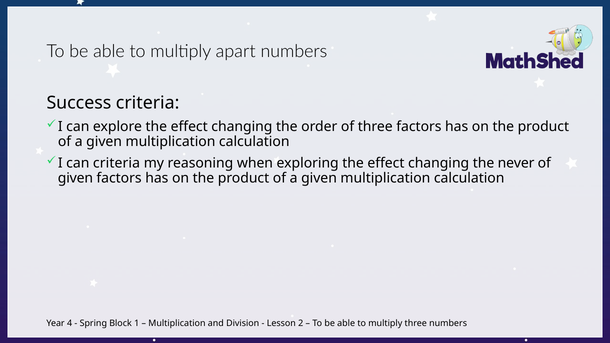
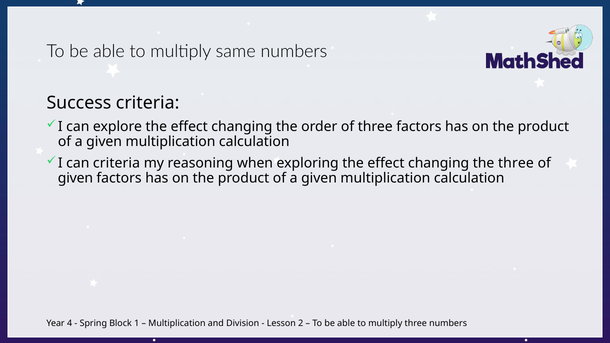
apart: apart -> same
the never: never -> three
